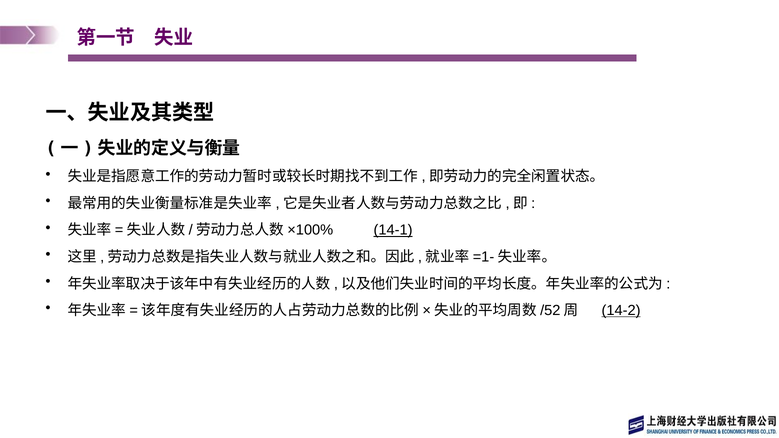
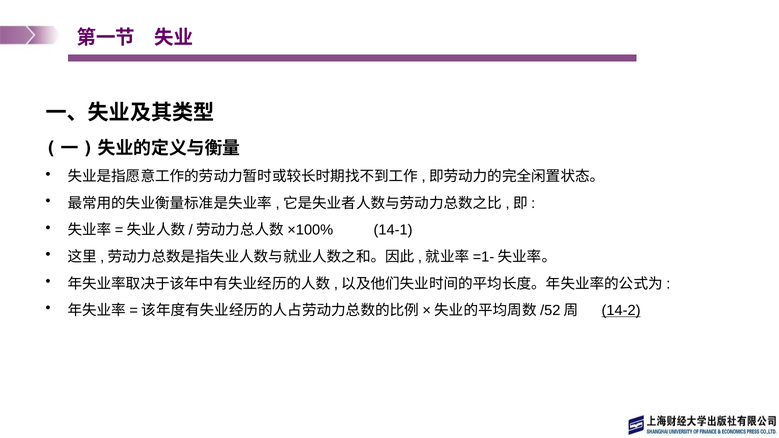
14-1 underline: present -> none
